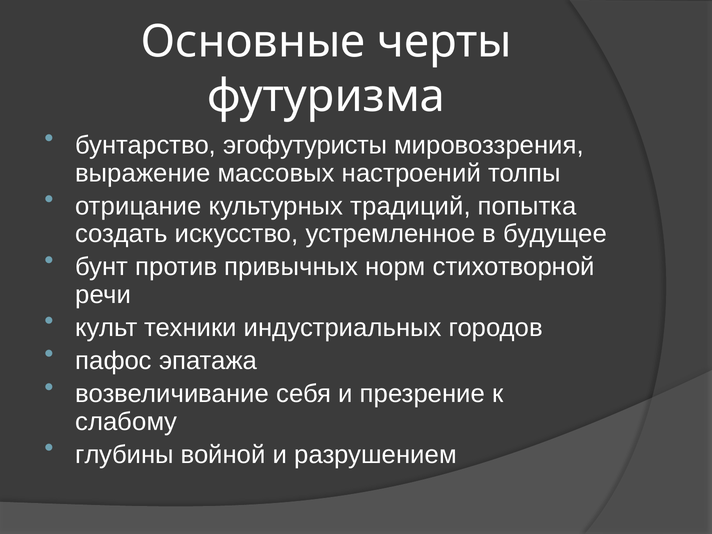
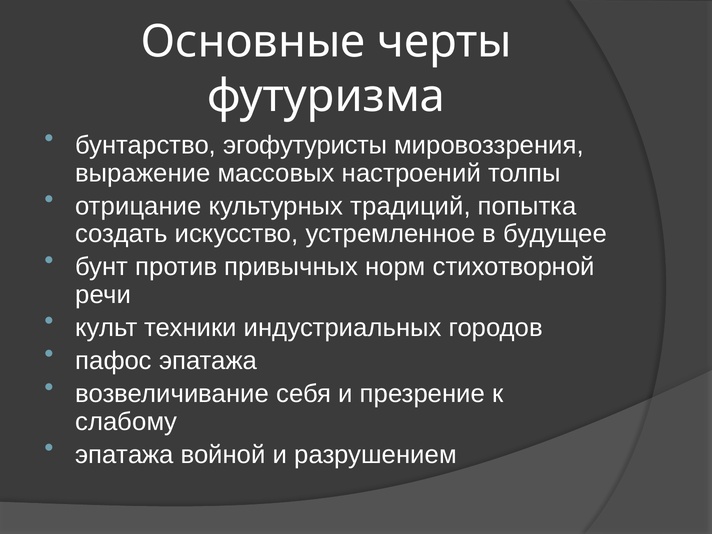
глубины at (124, 455): глубины -> эпатажа
